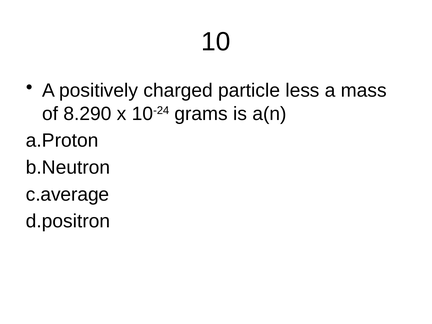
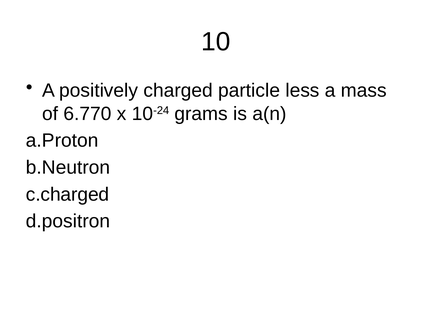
8.290: 8.290 -> 6.770
c.average: c.average -> c.charged
